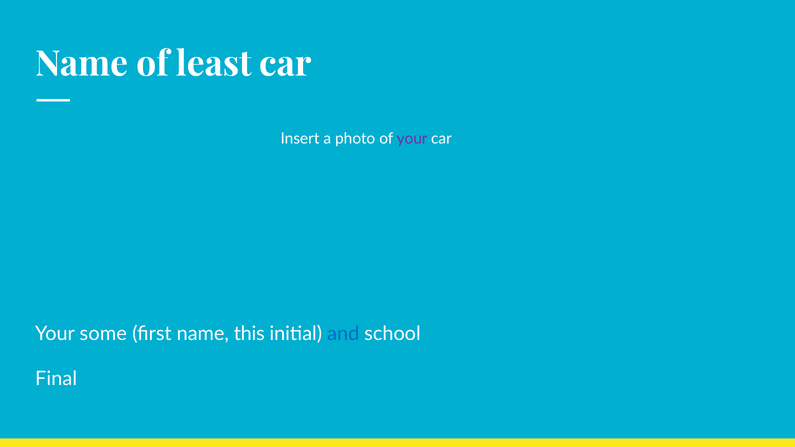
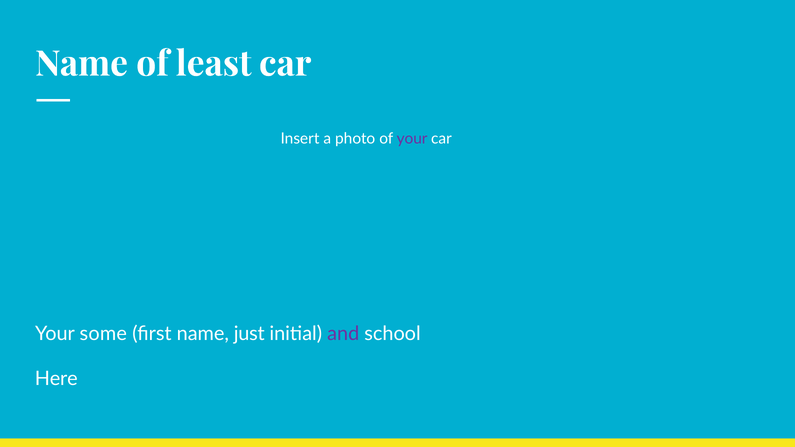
this: this -> just
and colour: blue -> purple
Final: Final -> Here
